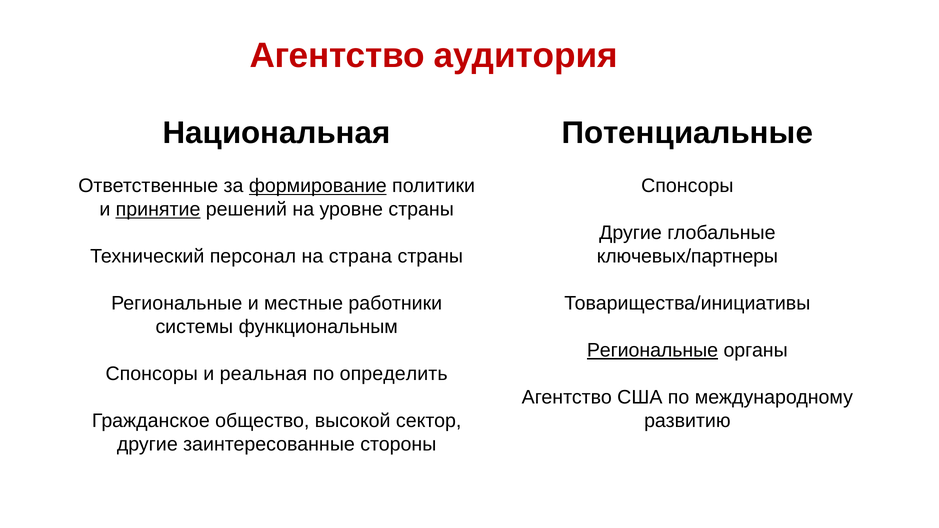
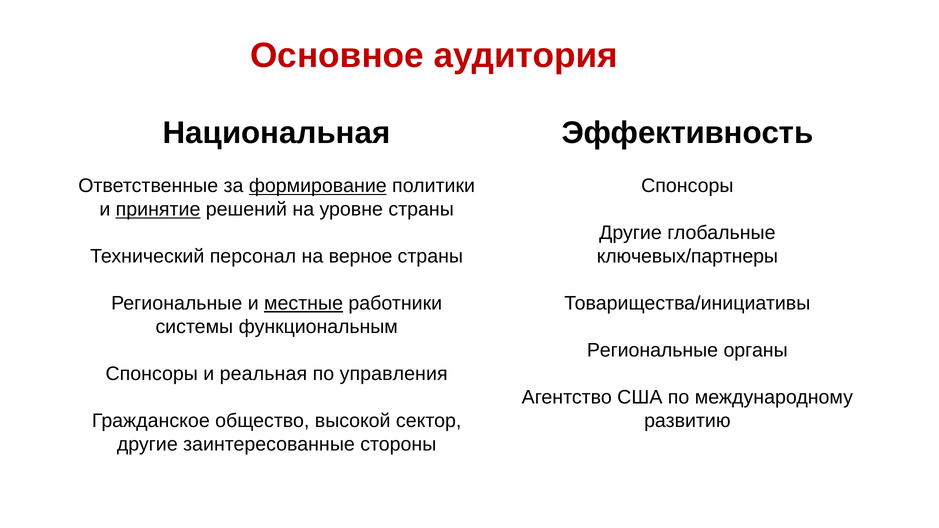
Агентство at (337, 56): Агентство -> Основное
Потенциальные: Потенциальные -> Эффективность
страна: страна -> верное
местные underline: none -> present
Региональные at (652, 350) underline: present -> none
определить: определить -> управления
